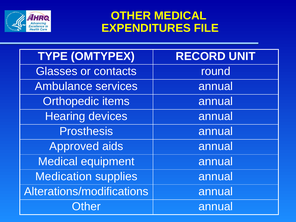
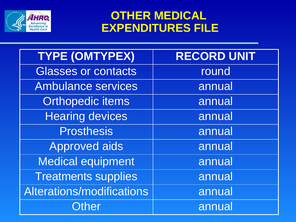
Medication: Medication -> Treatments
